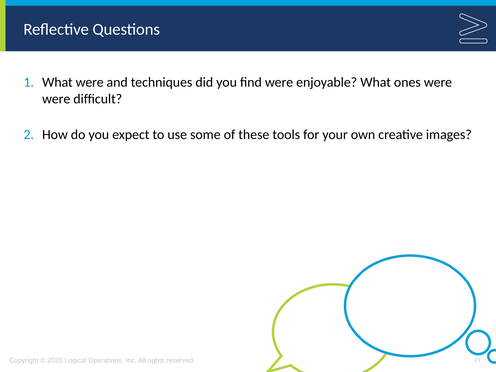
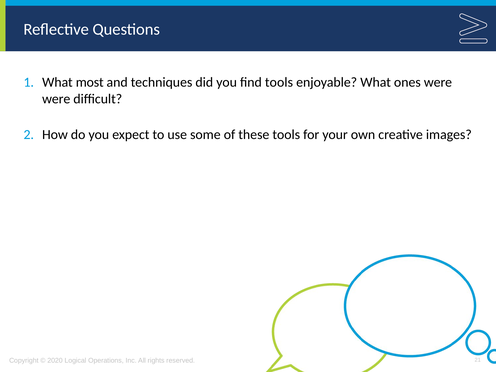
What were: were -> most
find were: were -> tools
